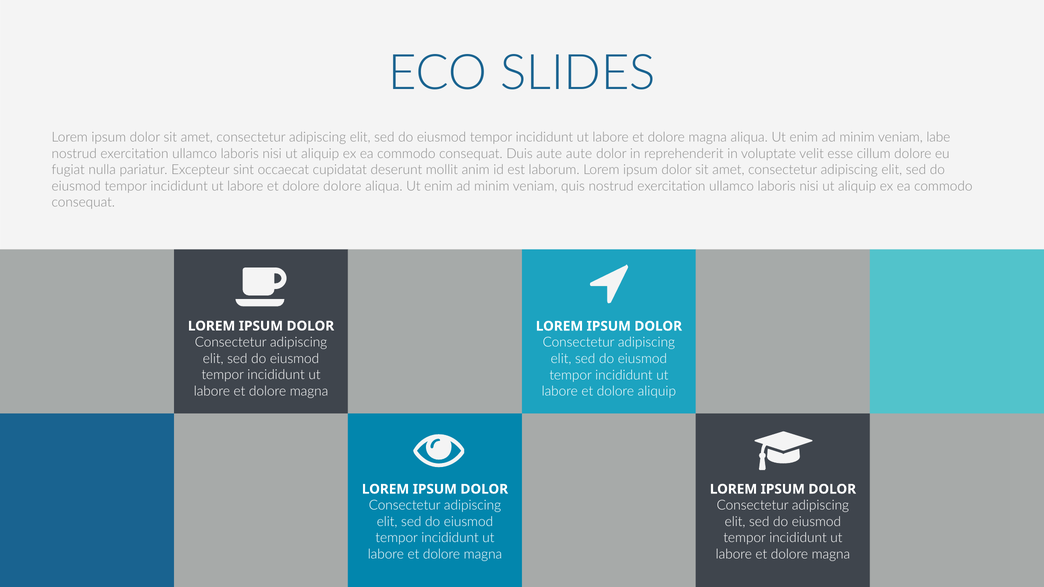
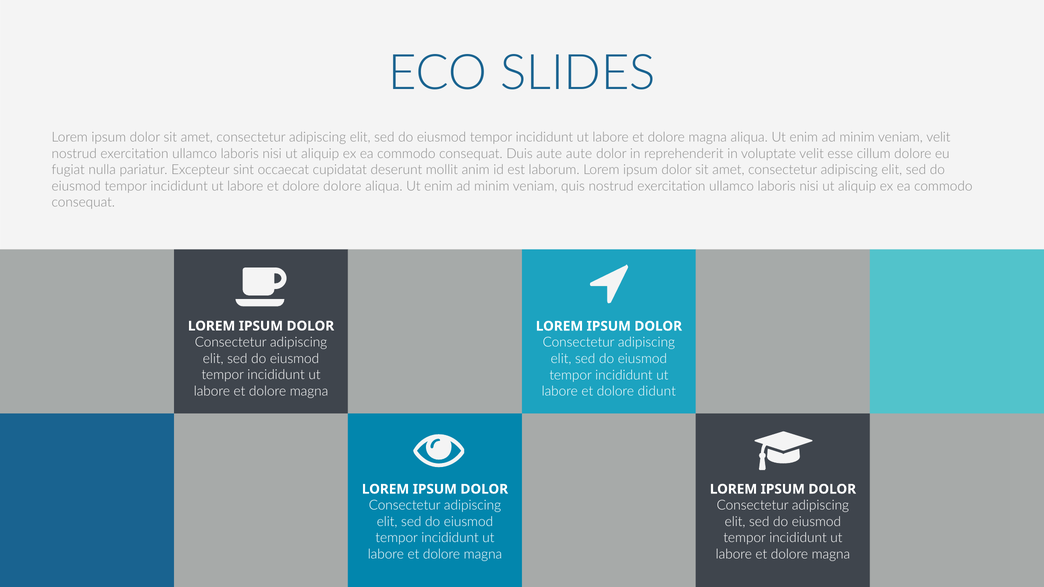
veniam labe: labe -> velit
dolore aliquip: aliquip -> didunt
